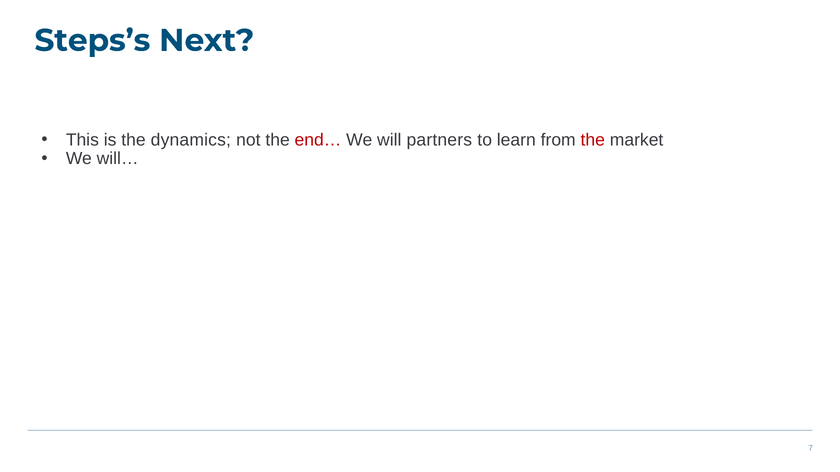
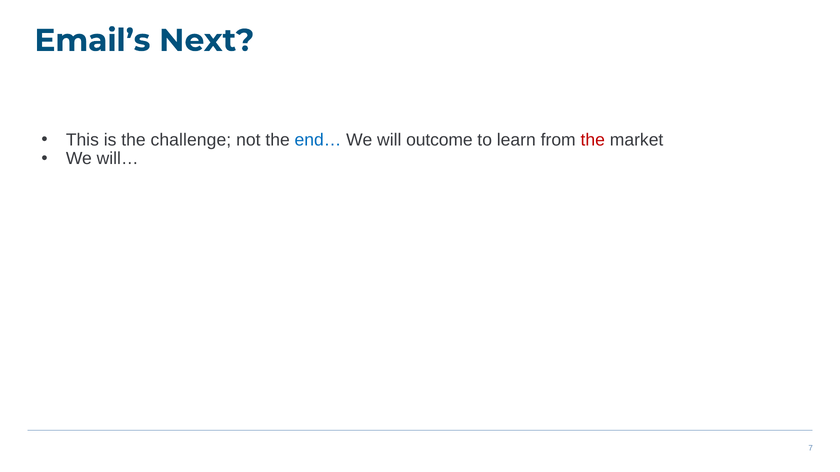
Steps’s: Steps’s -> Email’s
dynamics: dynamics -> challenge
end… colour: red -> blue
partners: partners -> outcome
